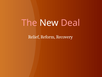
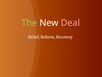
The colour: pink -> light green
